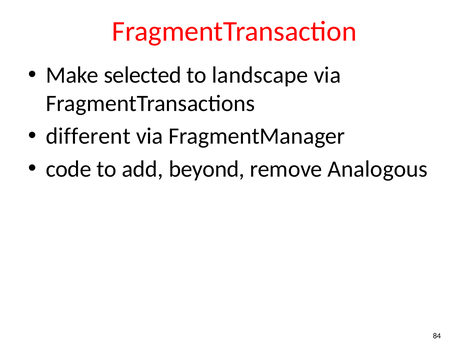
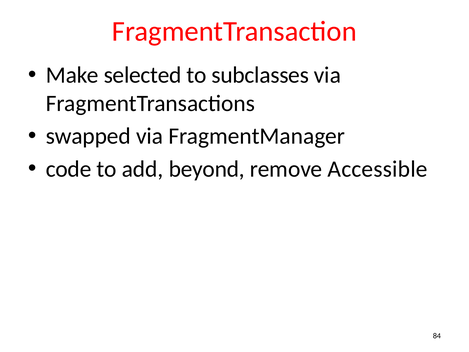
landscape: landscape -> subclasses
different: different -> swapped
Analogous: Analogous -> Accessible
